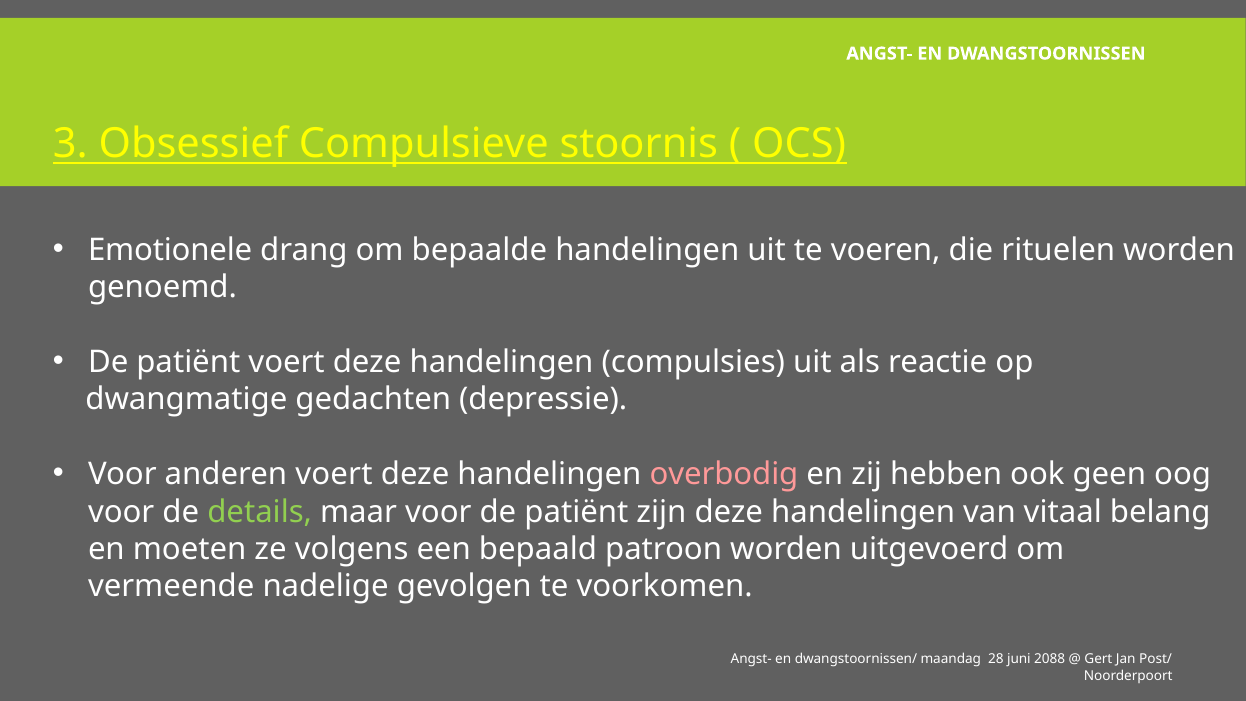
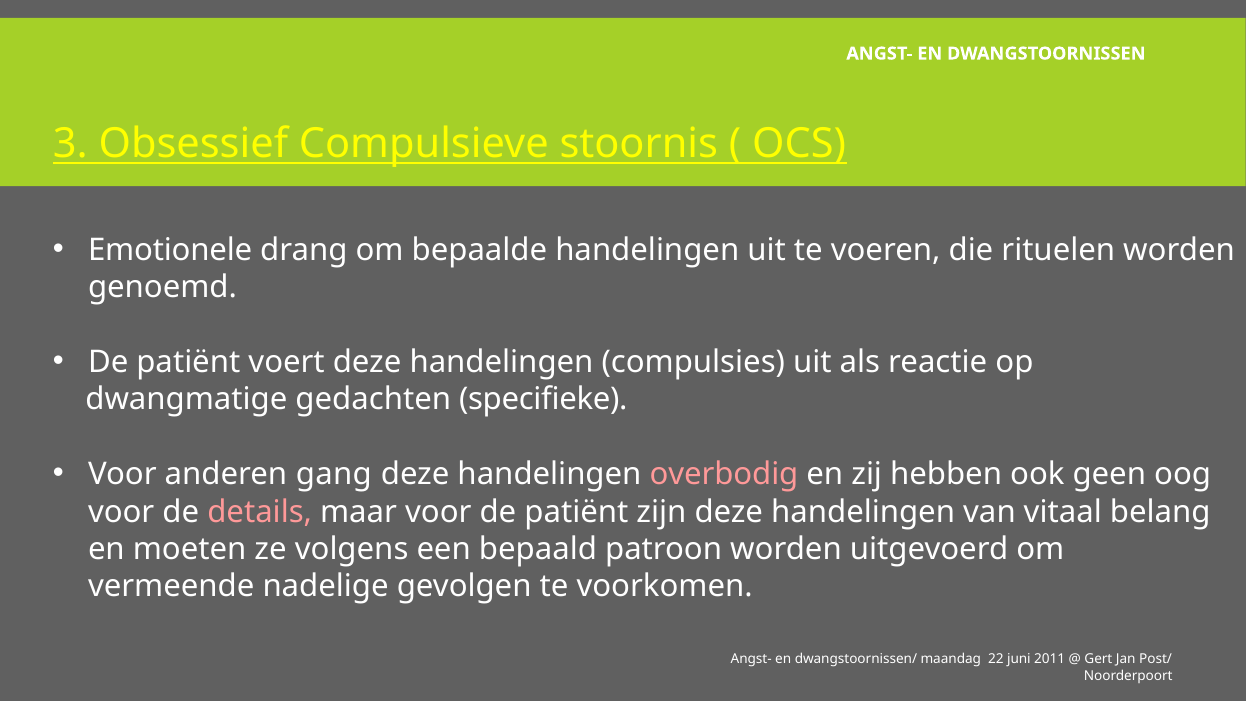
depressie: depressie -> specifieke
anderen voert: voert -> gang
details colour: light green -> pink
28: 28 -> 22
2088: 2088 -> 2011
